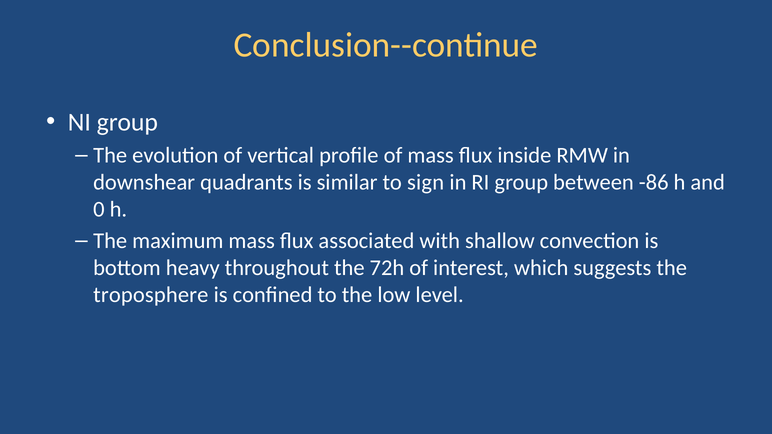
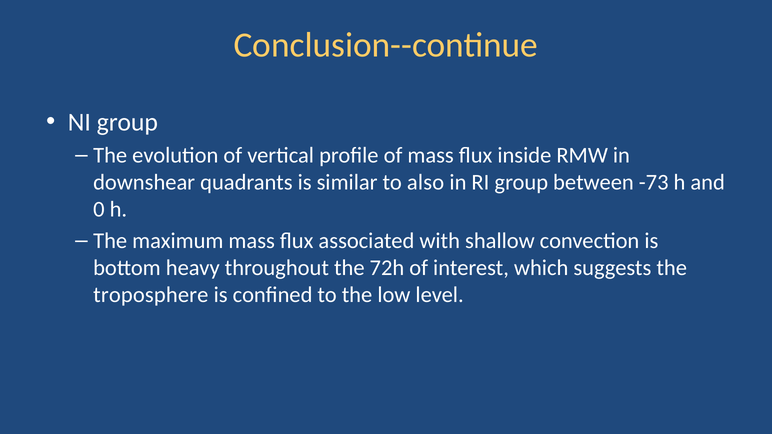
sign: sign -> also
-86: -86 -> -73
